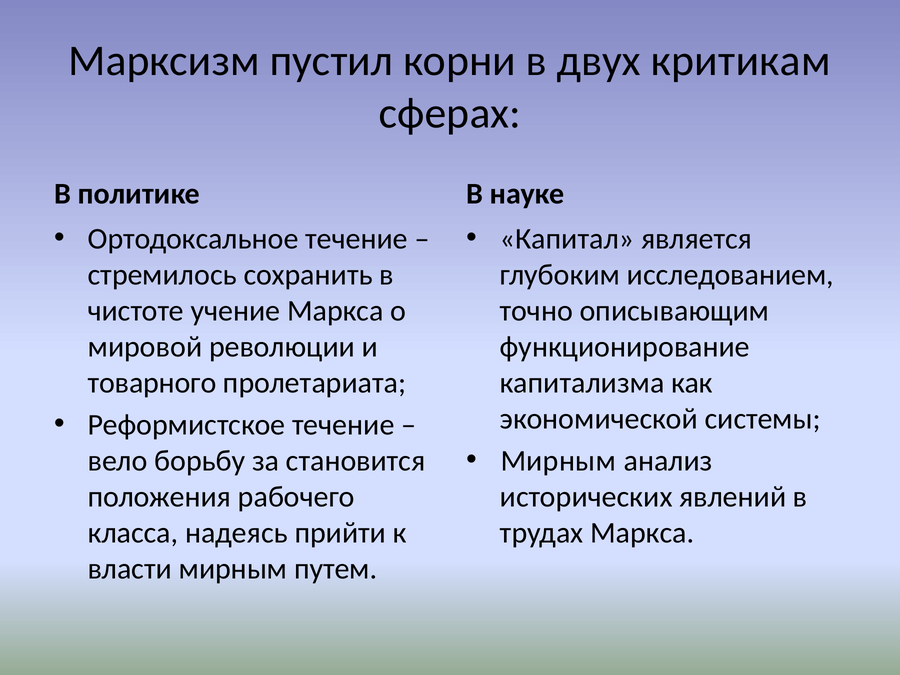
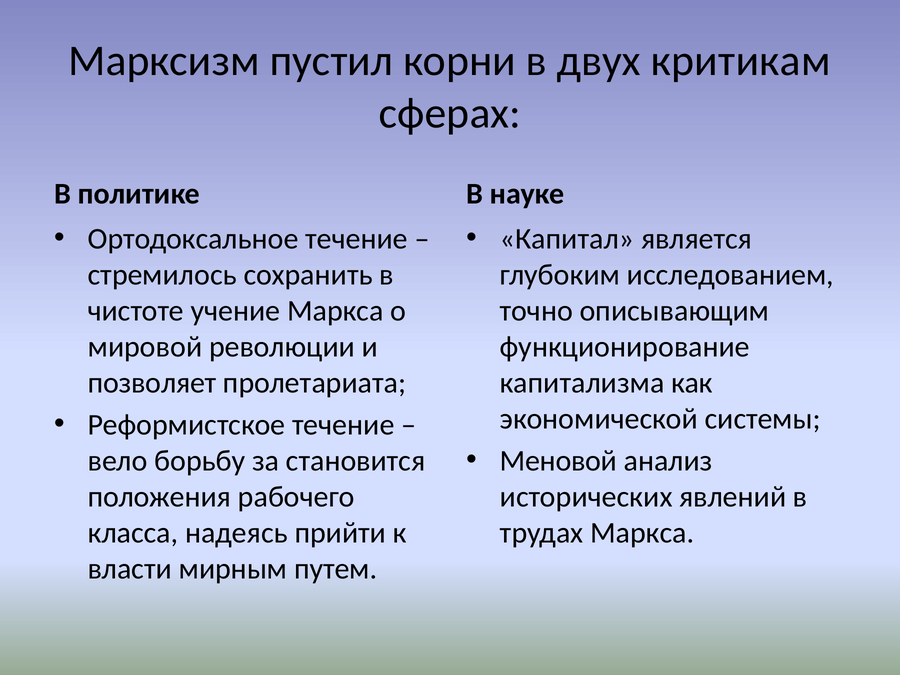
товарного: товарного -> позволяет
Мирным at (558, 461): Мирным -> Меновой
